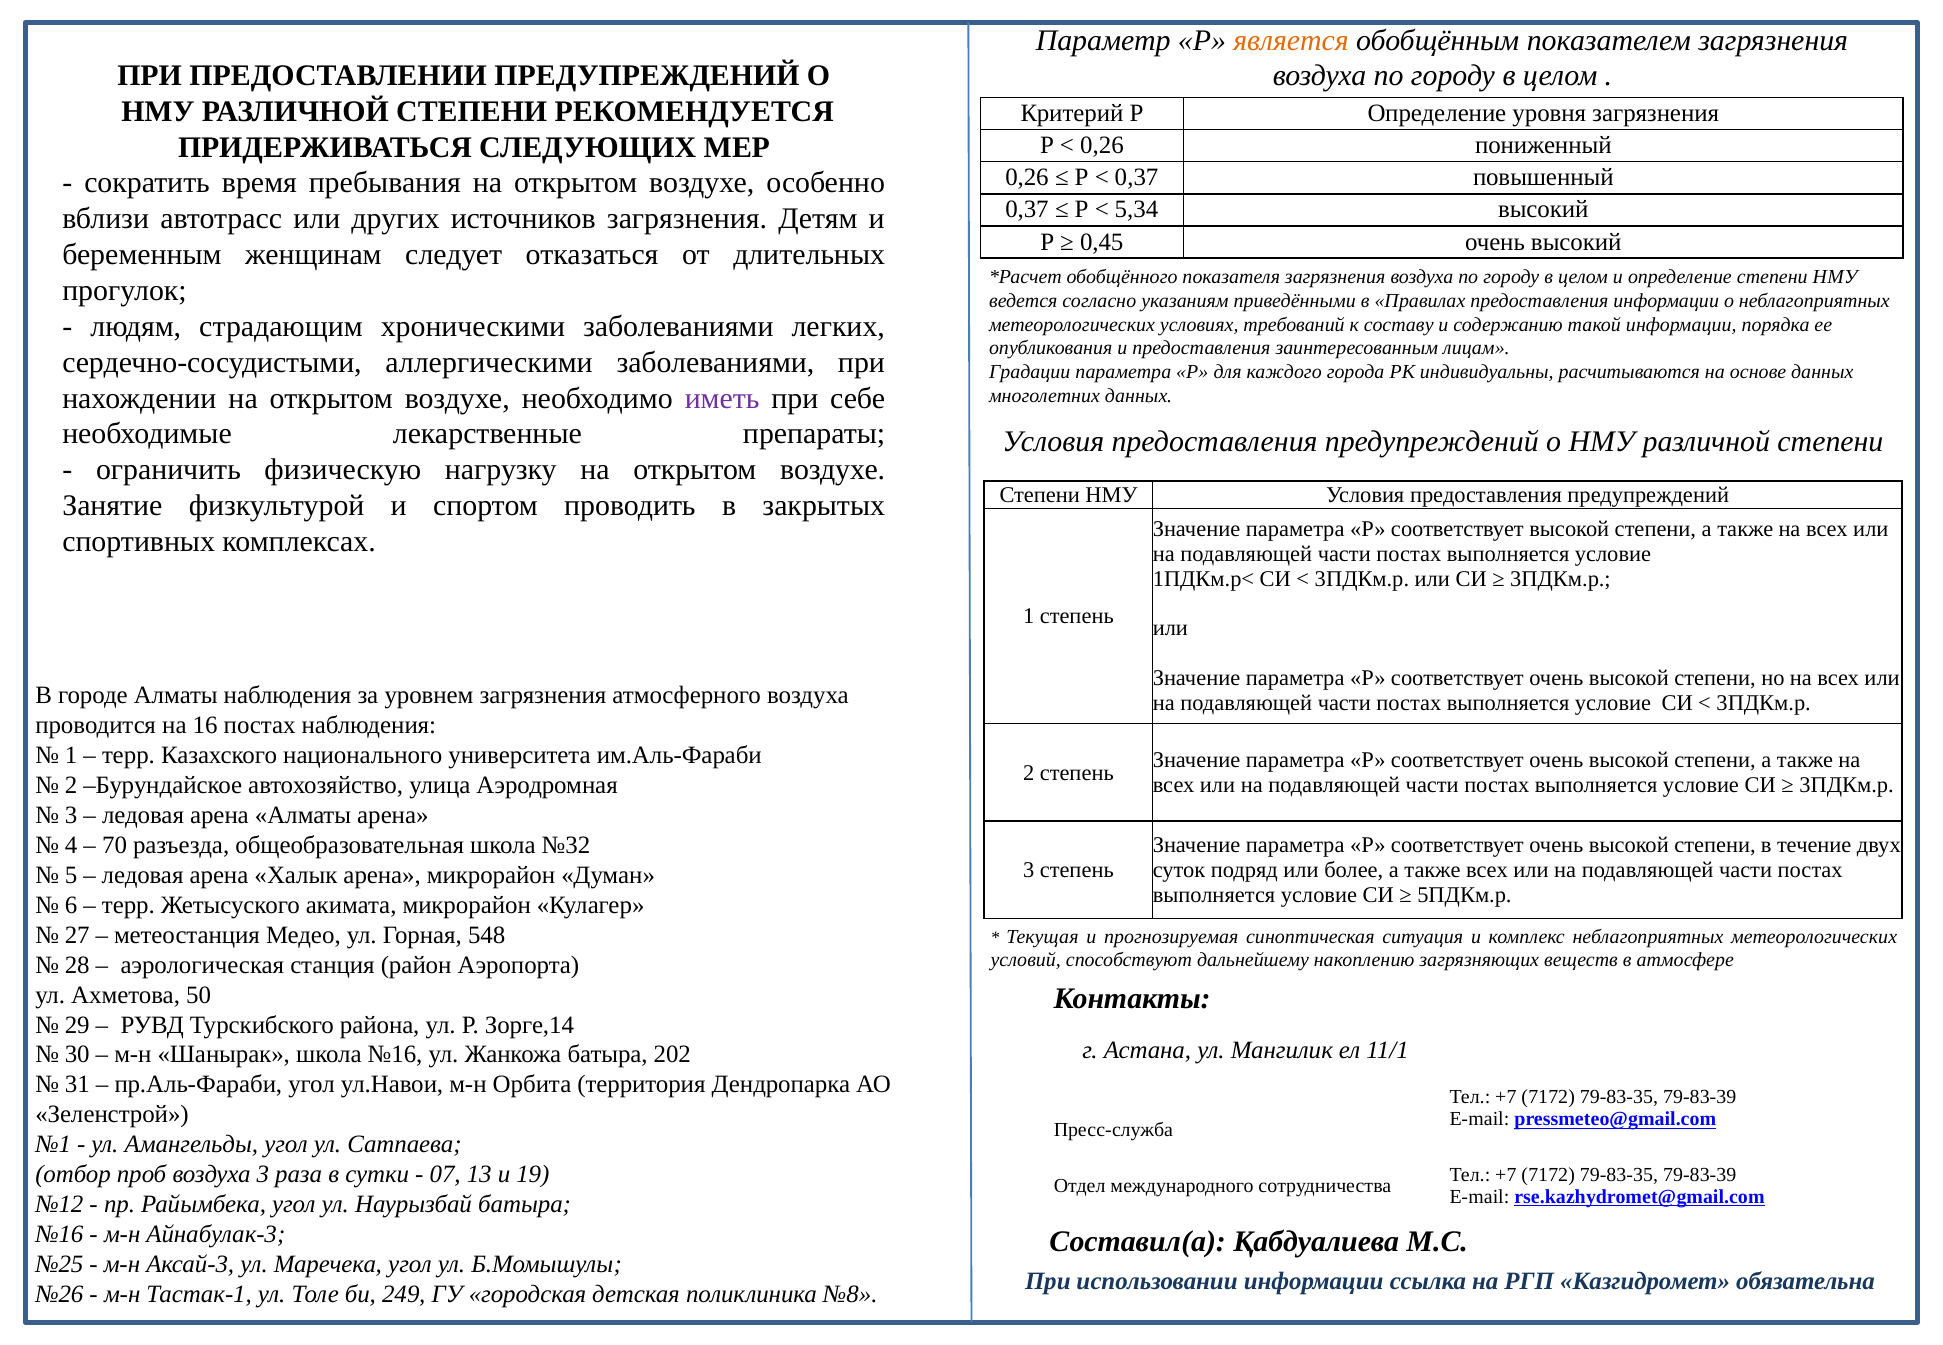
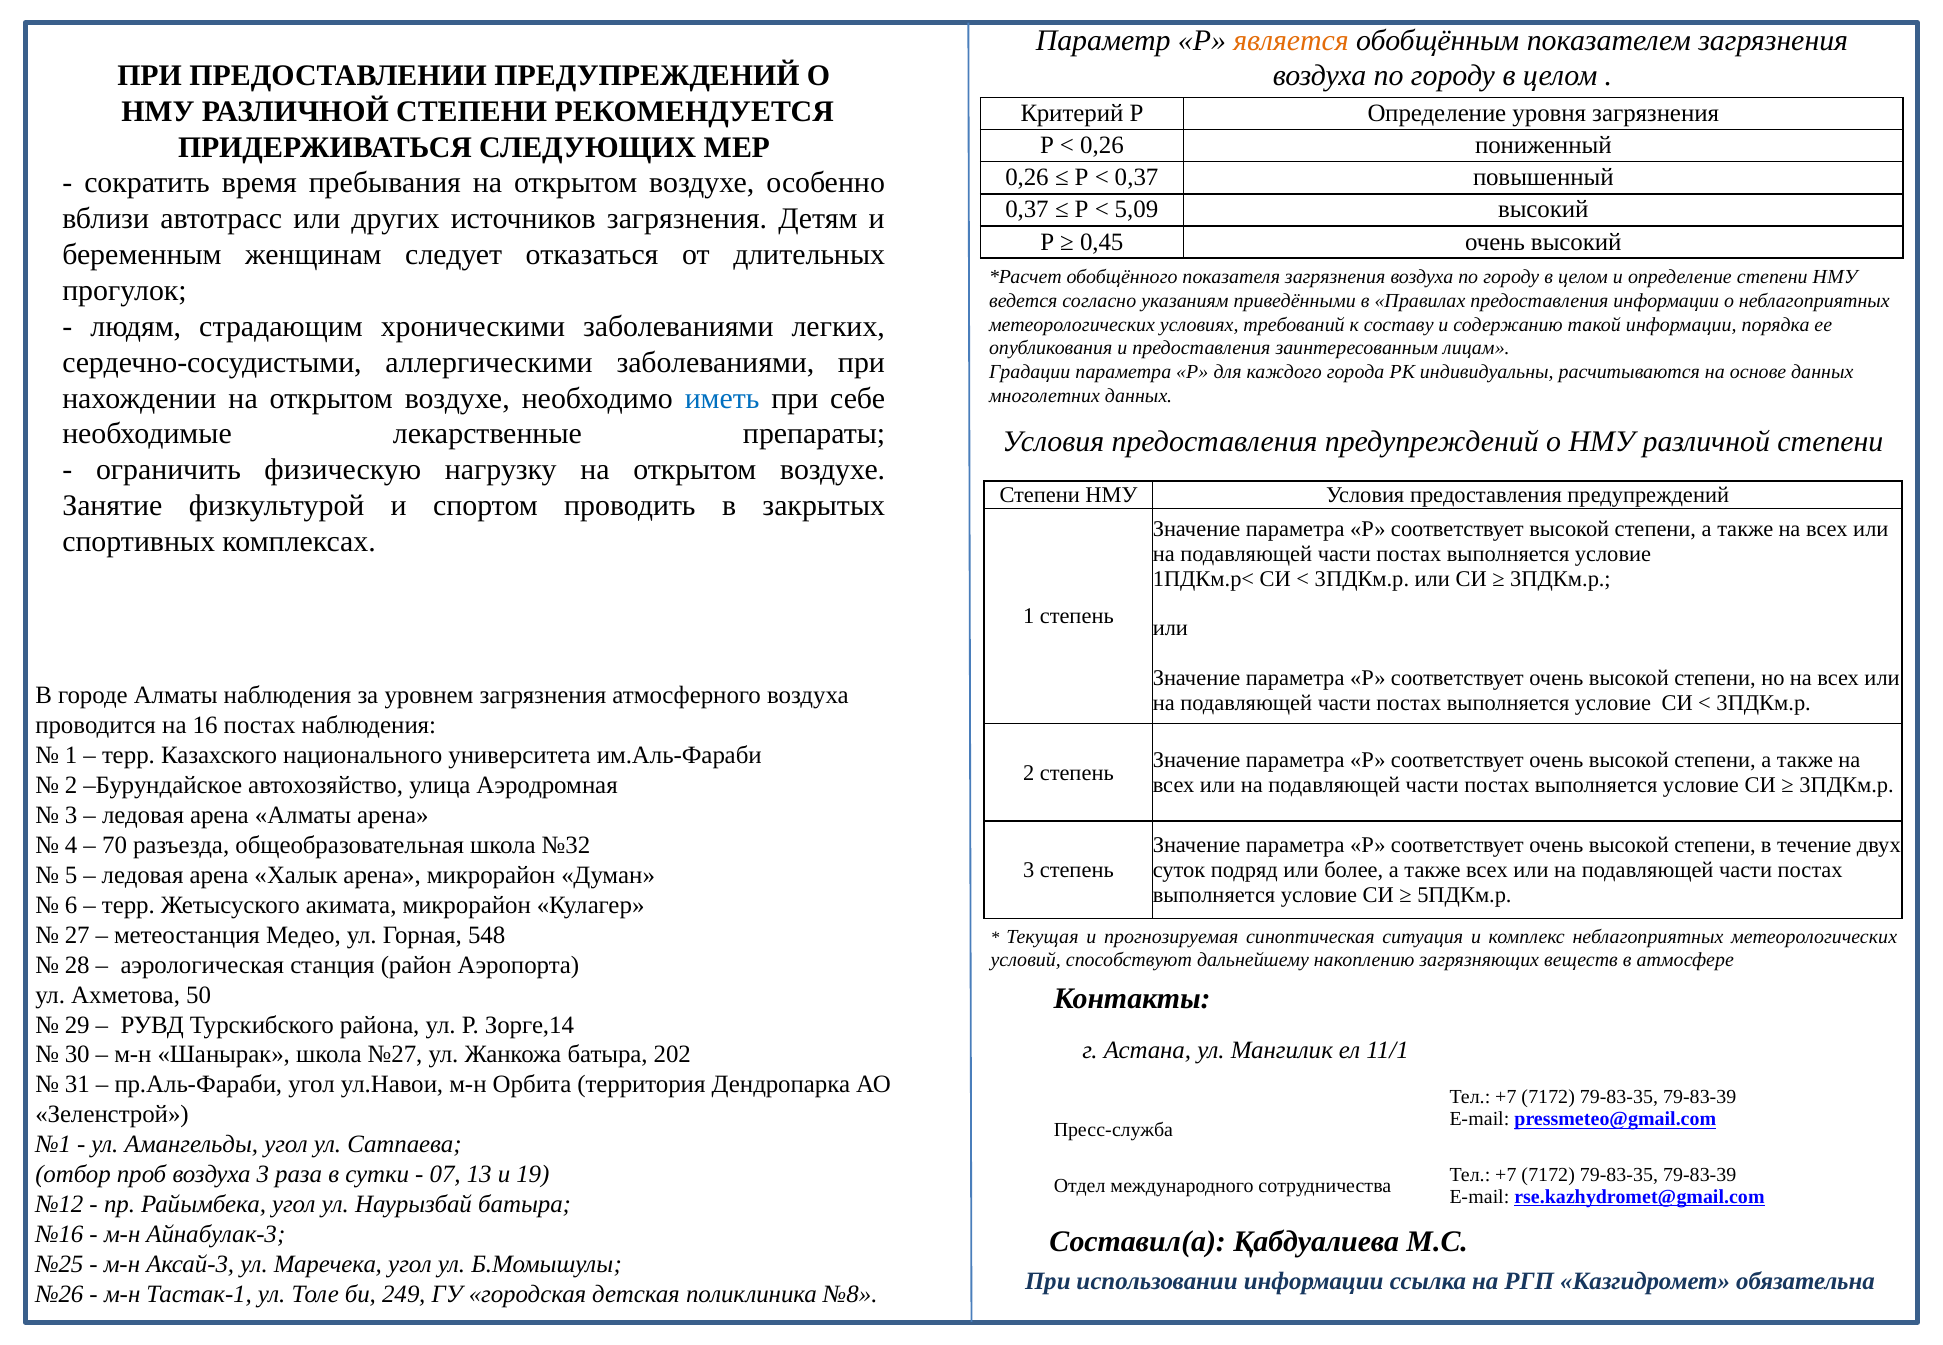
5,34: 5,34 -> 5,09
иметь colour: purple -> blue
школа №16: №16 -> №27
